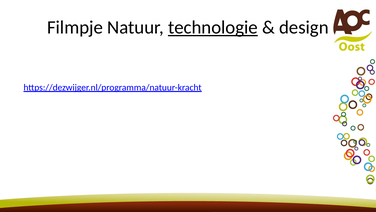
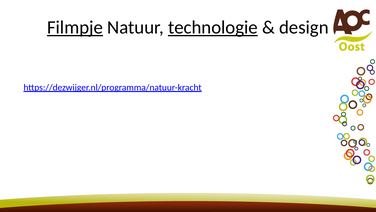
Filmpje underline: none -> present
